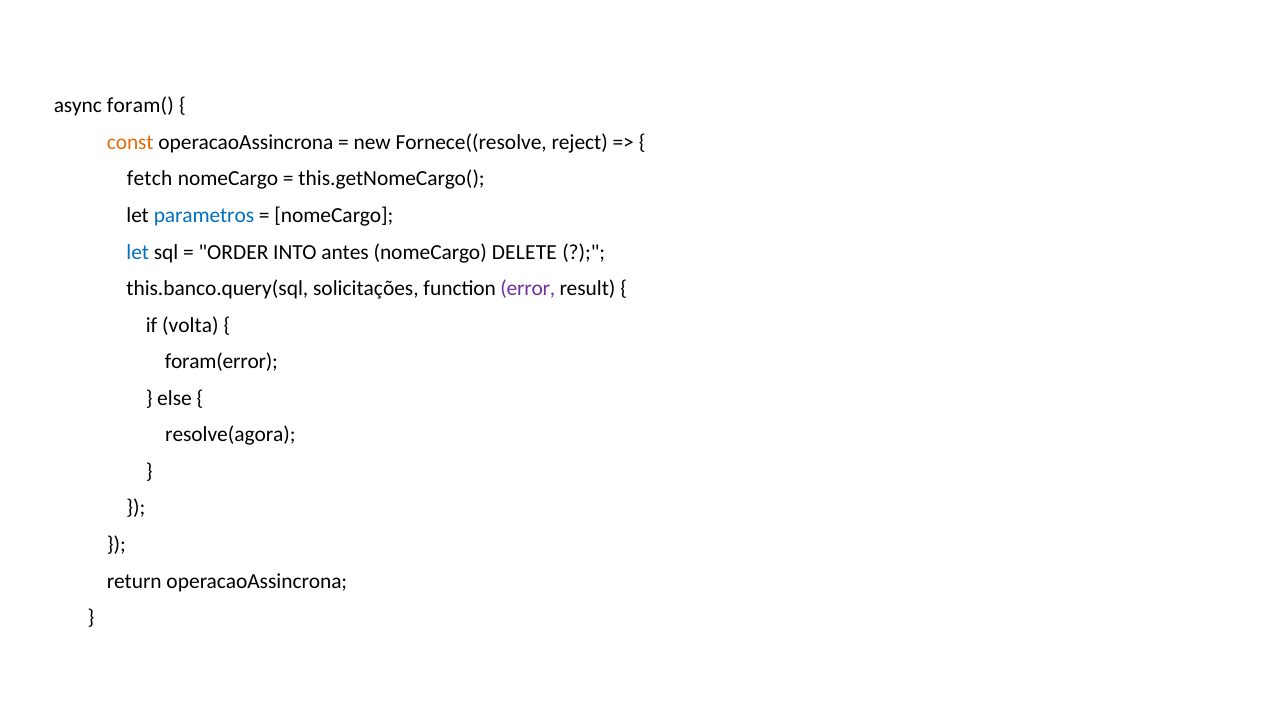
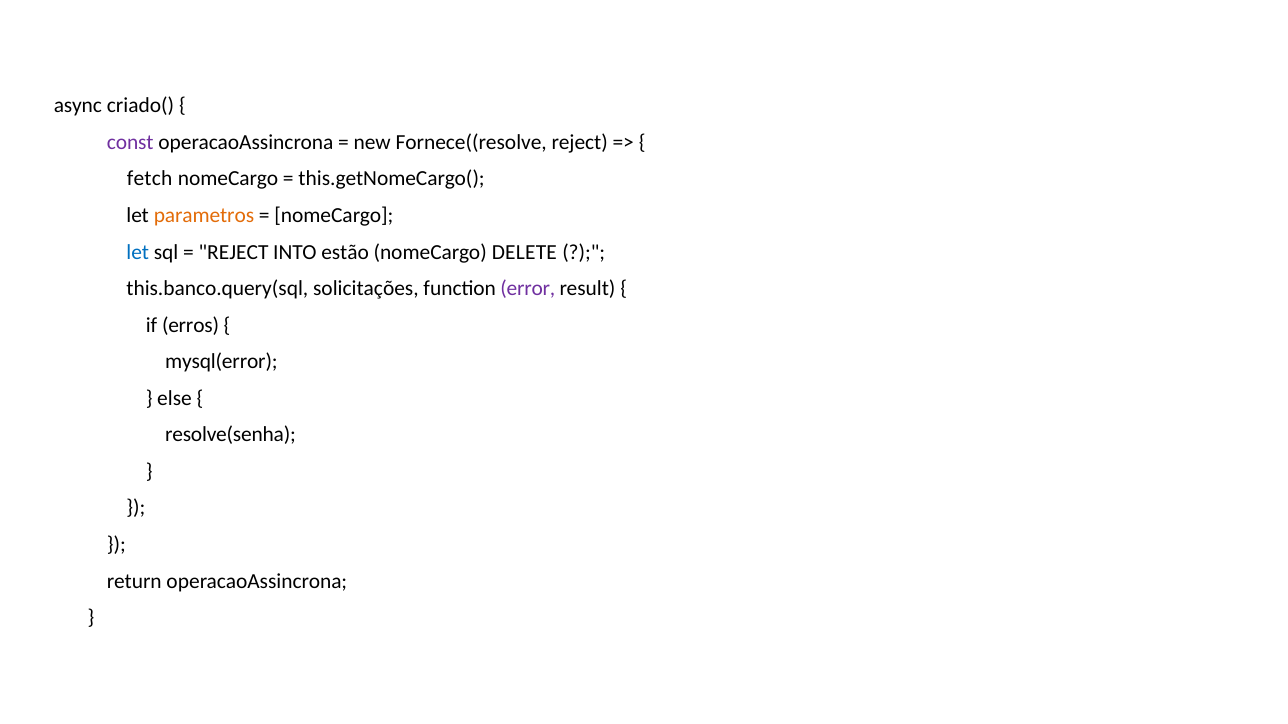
foram(: foram( -> criado(
const colour: orange -> purple
parametros colour: blue -> orange
ORDER at (234, 252): ORDER -> REJECT
antes: antes -> estão
volta: volta -> erros
foram(error: foram(error -> mysql(error
resolve(agora: resolve(agora -> resolve(senha
